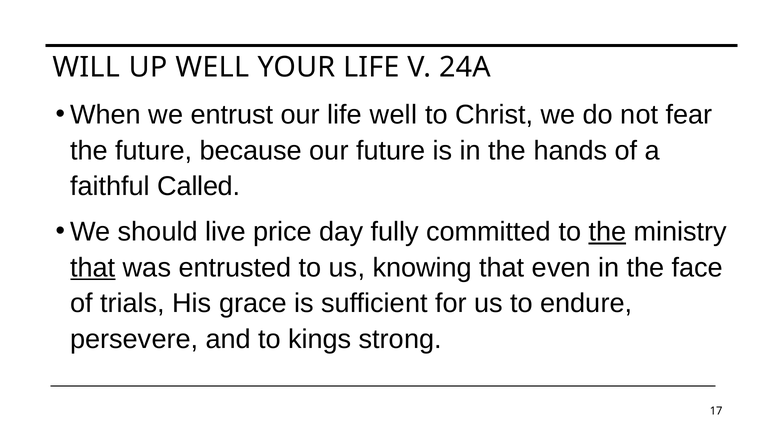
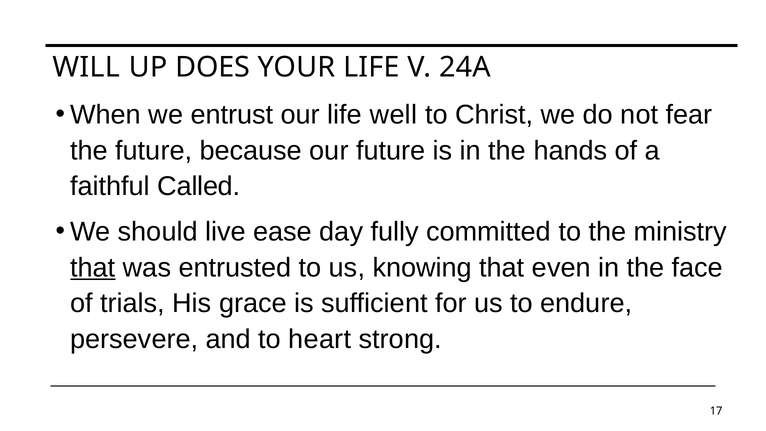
UP WELL: WELL -> DOES
price: price -> ease
the at (607, 232) underline: present -> none
kings: kings -> heart
